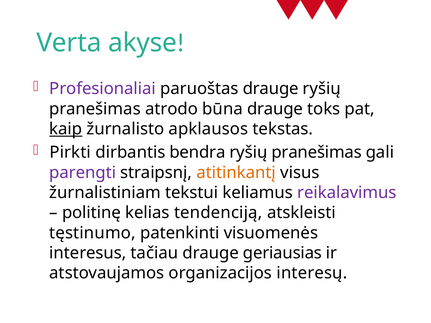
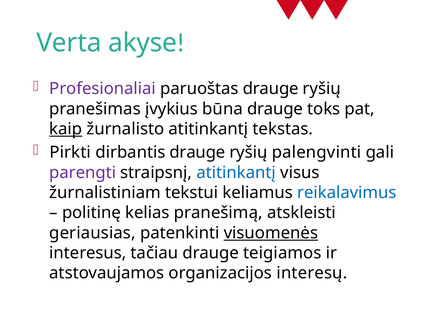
atrodo: atrodo -> įvykius
žurnalisto apklausos: apklausos -> atitinkantį
dirbantis bendra: bendra -> drauge
pranešimas at (317, 153): pranešimas -> palengvinti
atitinkantį at (236, 173) colour: orange -> blue
reikalavimus colour: purple -> blue
tendenciją: tendenciją -> pranešimą
tęstinumo: tęstinumo -> geriausias
visuomenės underline: none -> present
geriausias: geriausias -> teigiamos
